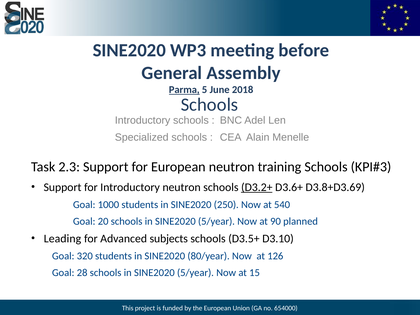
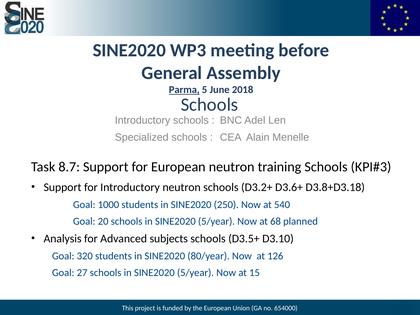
2.3: 2.3 -> 8.7
D3.2+ underline: present -> none
D3.8+D3.69: D3.8+D3.69 -> D3.8+D3.18
90: 90 -> 68
Leading: Leading -> Analysis
28: 28 -> 27
